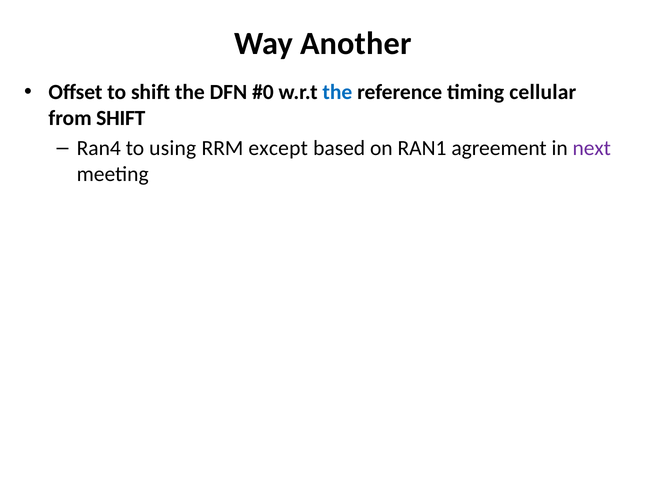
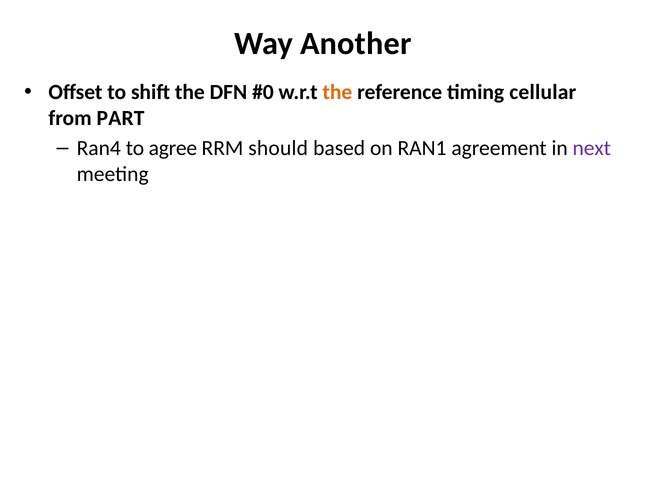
the at (337, 92) colour: blue -> orange
from SHIFT: SHIFT -> PART
using: using -> agree
except: except -> should
